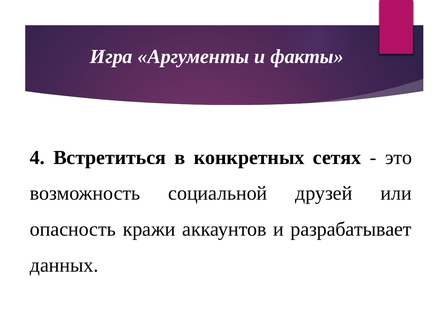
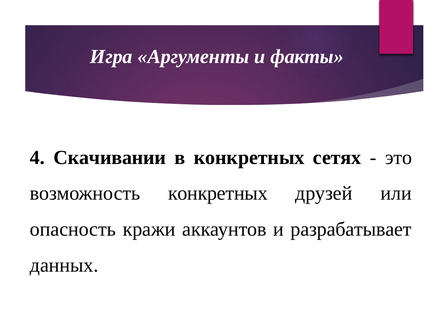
Встретиться: Встретиться -> Скачивании
возможность социальной: социальной -> конкретных
